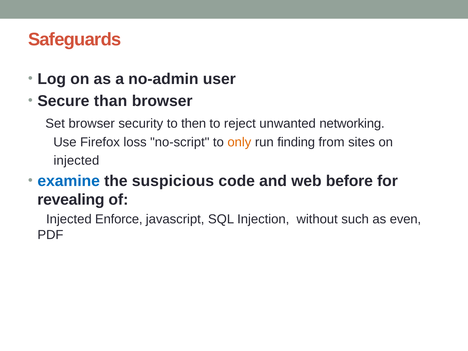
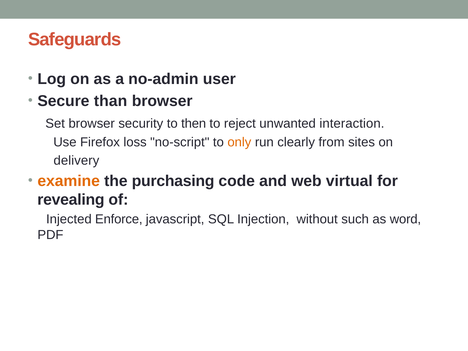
networking: networking -> interaction
finding: finding -> clearly
injected at (76, 161): injected -> delivery
examine colour: blue -> orange
suspicious: suspicious -> purchasing
before: before -> virtual
even: even -> word
